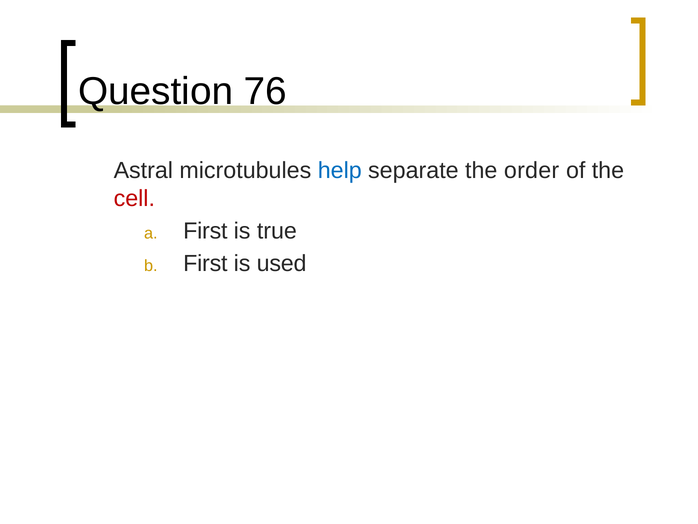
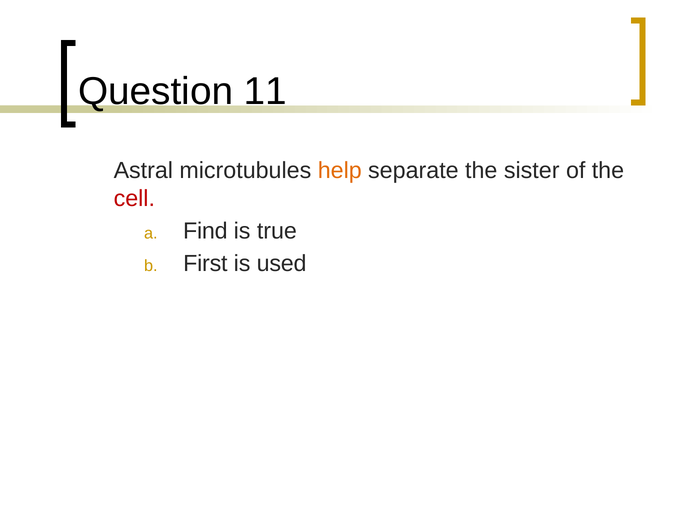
76: 76 -> 11
help colour: blue -> orange
order: order -> sister
First at (205, 231): First -> Find
